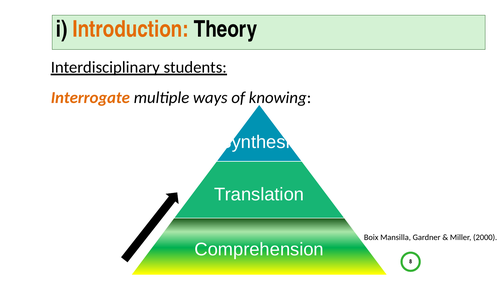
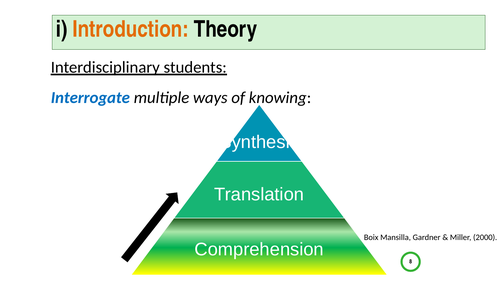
Interrogate colour: orange -> blue
